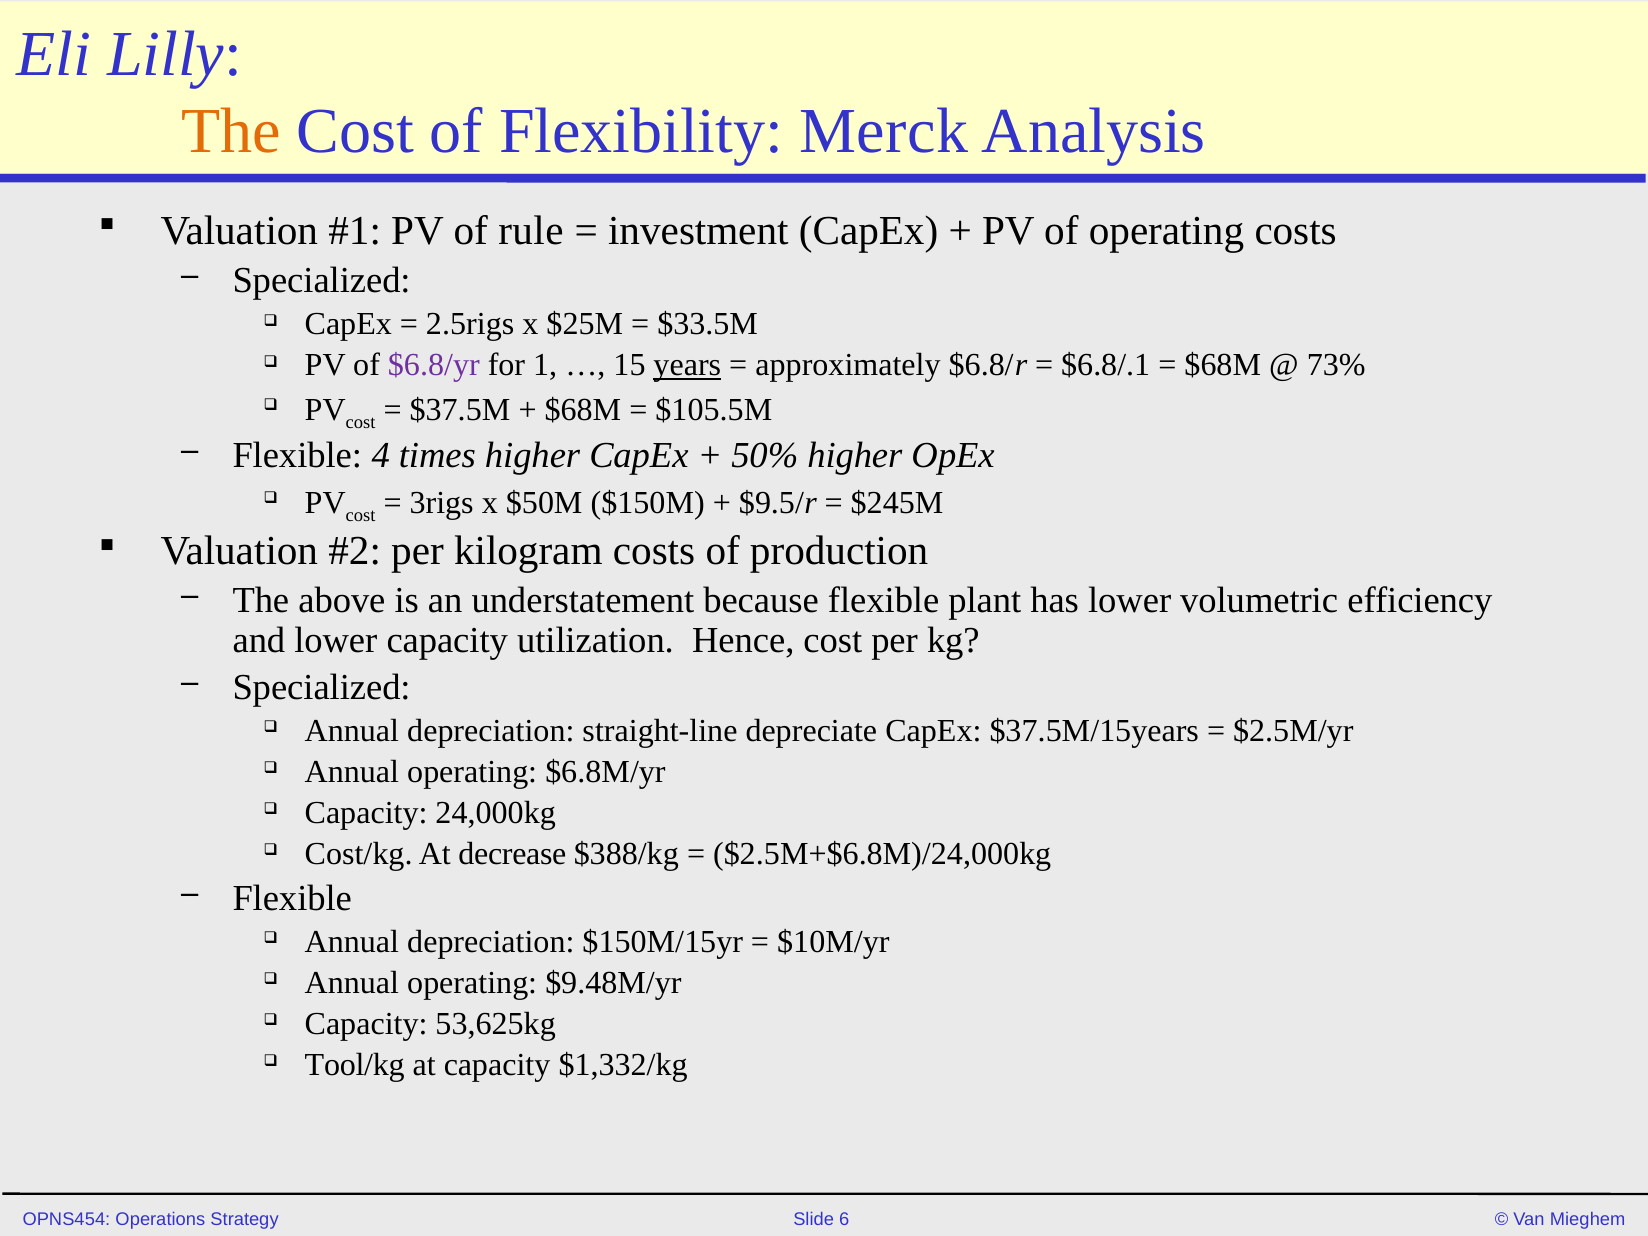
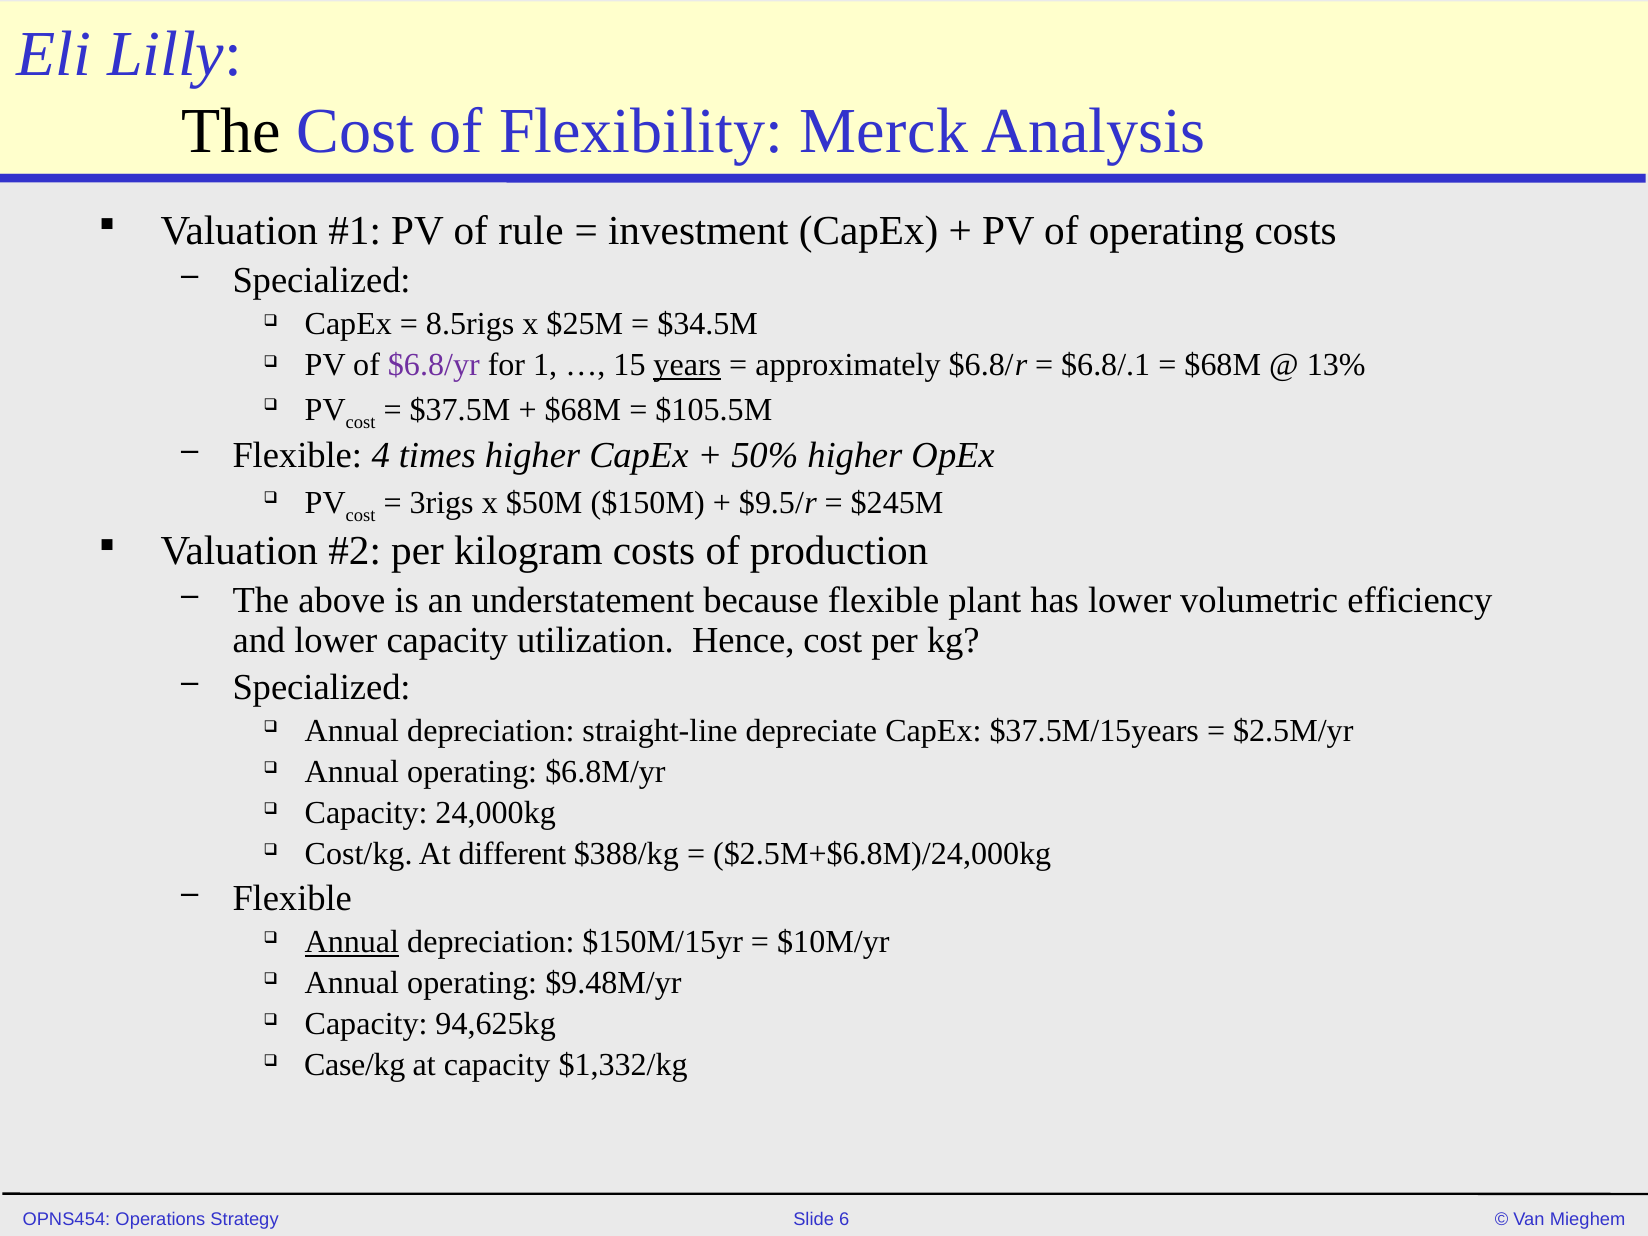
The at (231, 131) colour: orange -> black
2.5rigs: 2.5rigs -> 8.5rigs
$33.5M: $33.5M -> $34.5M
73%: 73% -> 13%
decrease: decrease -> different
Annual at (352, 942) underline: none -> present
53,625kg: 53,625kg -> 94,625kg
Tool/kg: Tool/kg -> Case/kg
